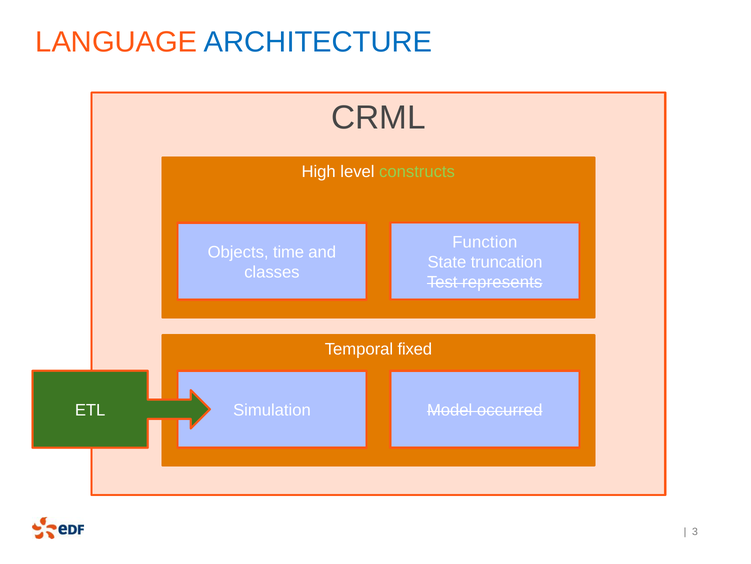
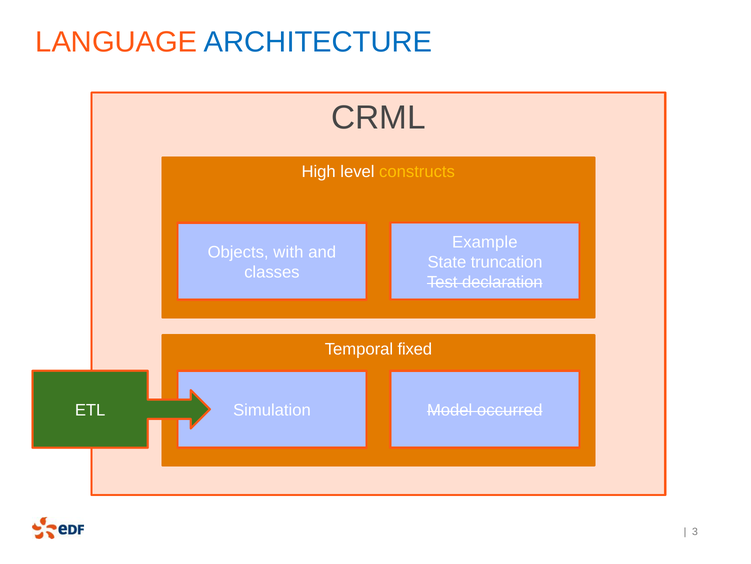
constructs colour: light green -> yellow
Function: Function -> Example
time: time -> with
represents: represents -> declaration
